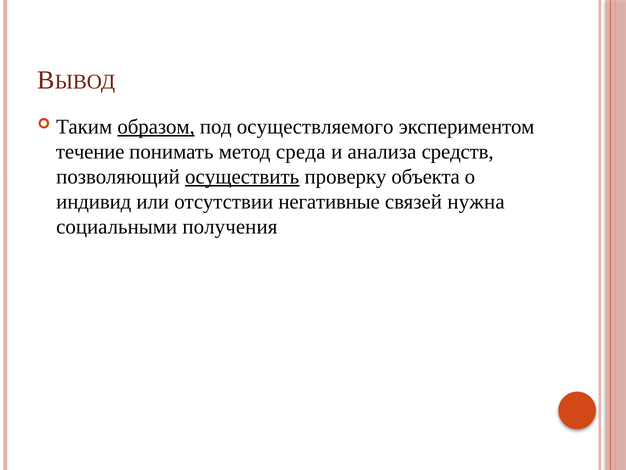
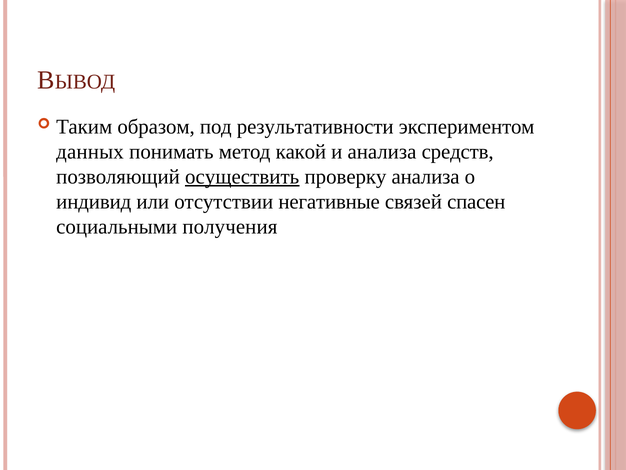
образом underline: present -> none
осуществляемого: осуществляемого -> результативности
течение: течение -> данных
среда: среда -> какой
проверку объекта: объекта -> анализа
нужна: нужна -> спасен
